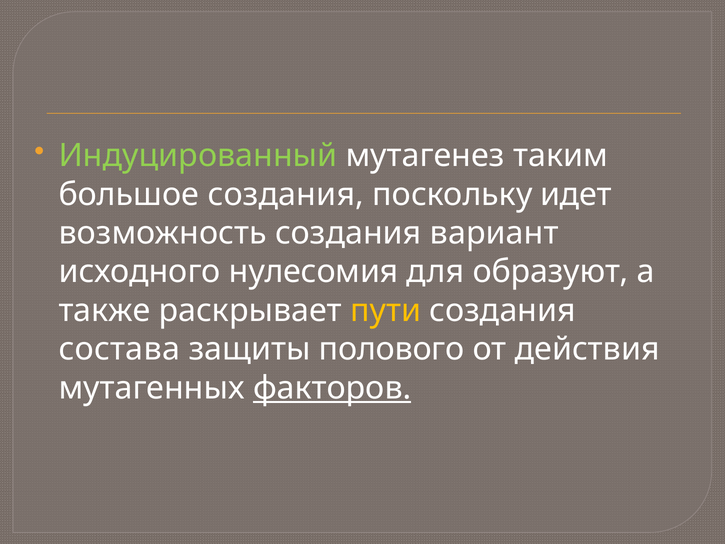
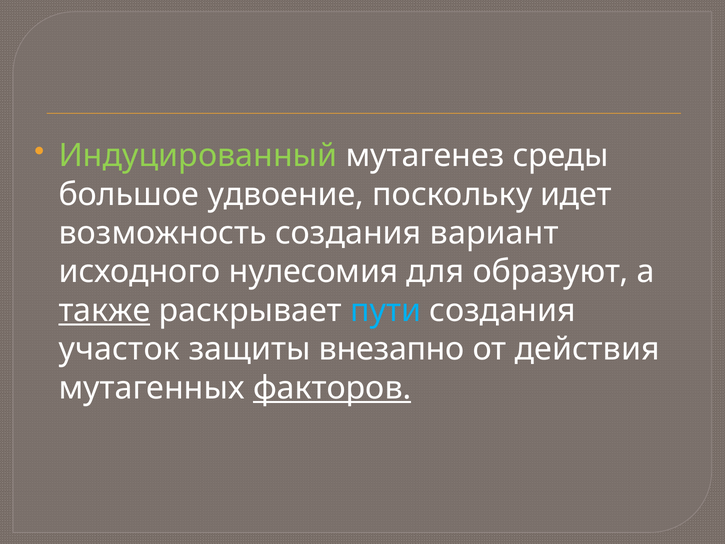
таким: таким -> среды
большое создания: создания -> удвоение
также underline: none -> present
пути colour: yellow -> light blue
состава: состава -> участок
полового: полового -> внезапно
